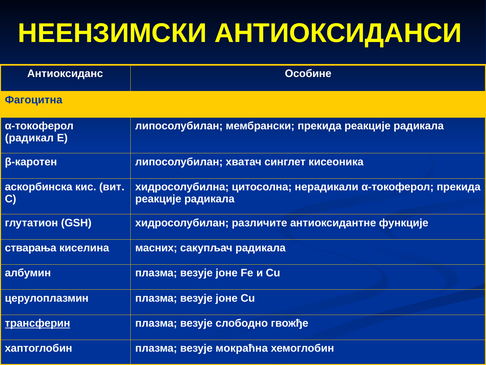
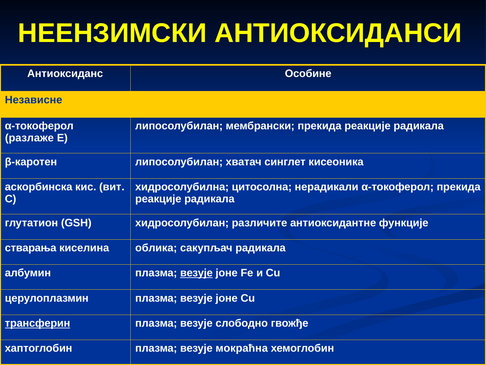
Фагоцитна: Фагоцитна -> Независне
радикал: радикал -> разлаже
масних: масних -> облика
везује at (196, 273) underline: none -> present
